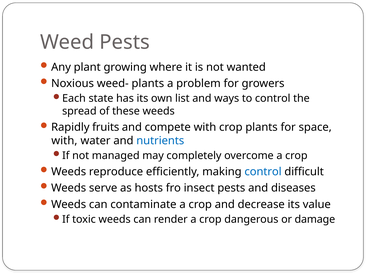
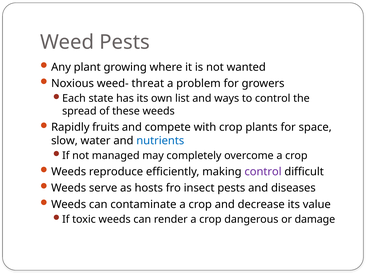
weed- plants: plants -> threat
with at (64, 141): with -> slow
control at (263, 172) colour: blue -> purple
